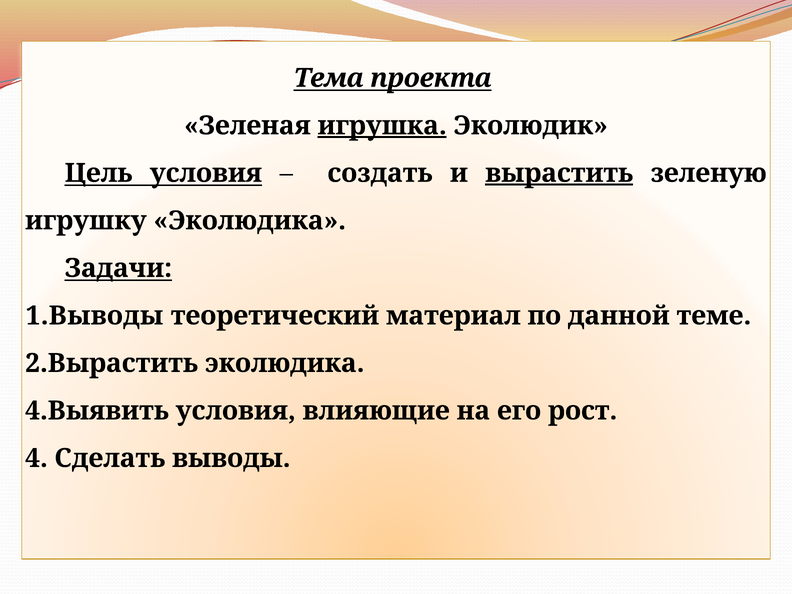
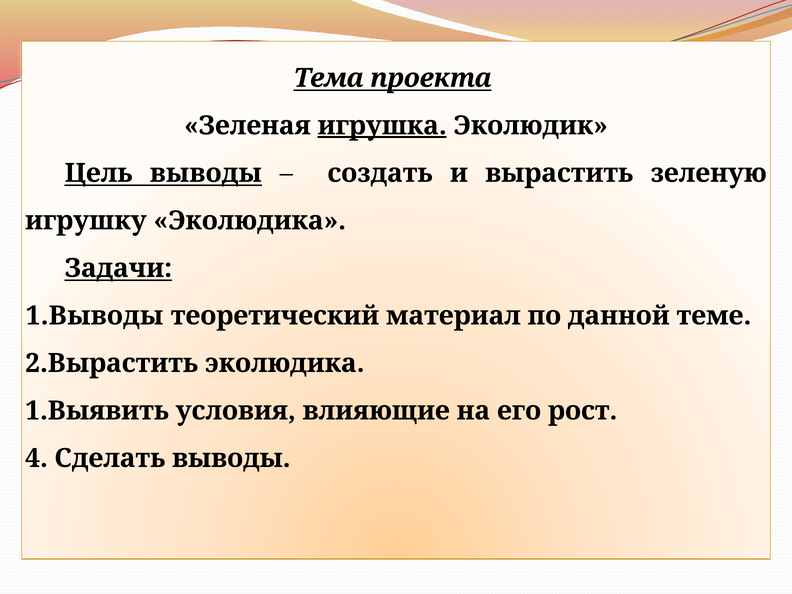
Цель условия: условия -> выводы
вырастить underline: present -> none
4.Выявить: 4.Выявить -> 1.Выявить
